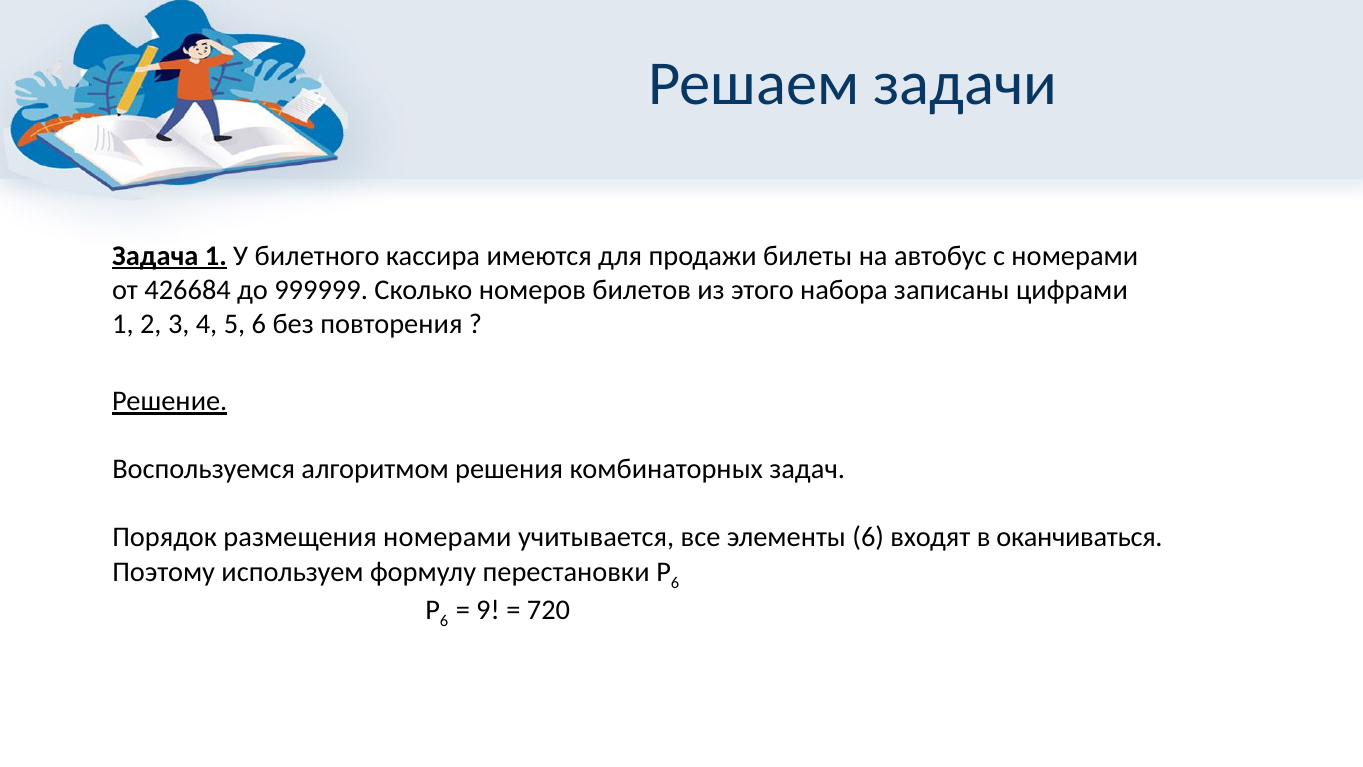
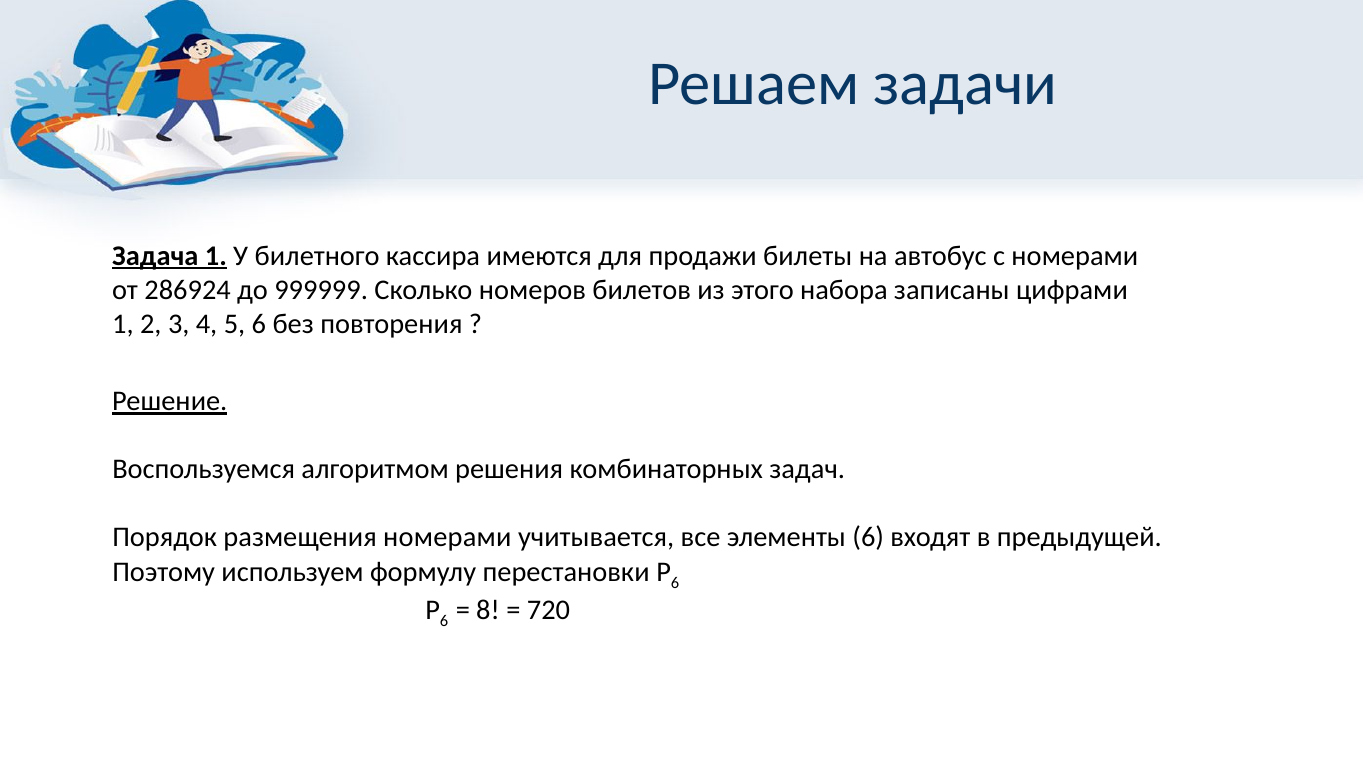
426684: 426684 -> 286924
оканчиваться: оканчиваться -> предыдущей
9: 9 -> 8
